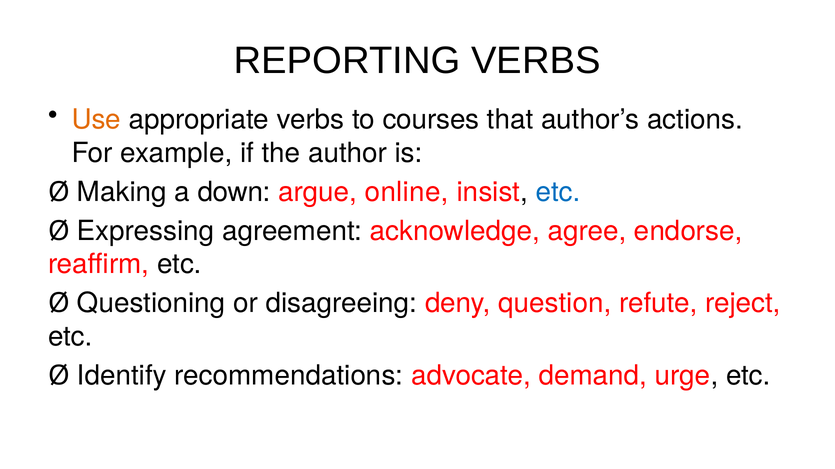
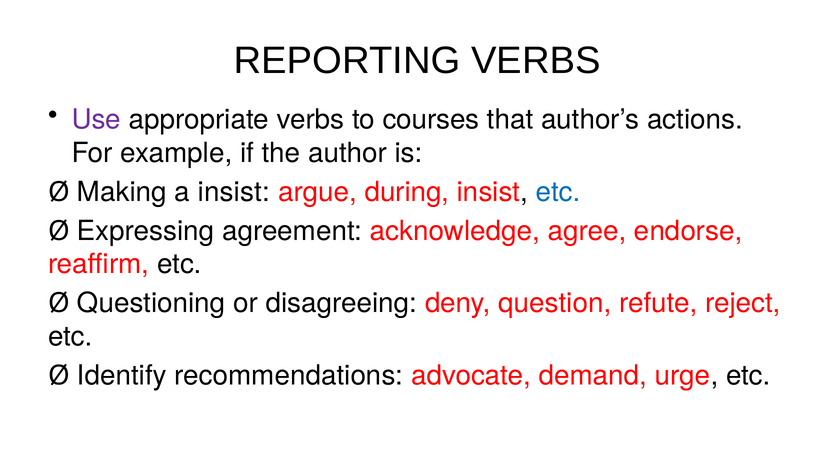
Use colour: orange -> purple
a down: down -> insist
online: online -> during
